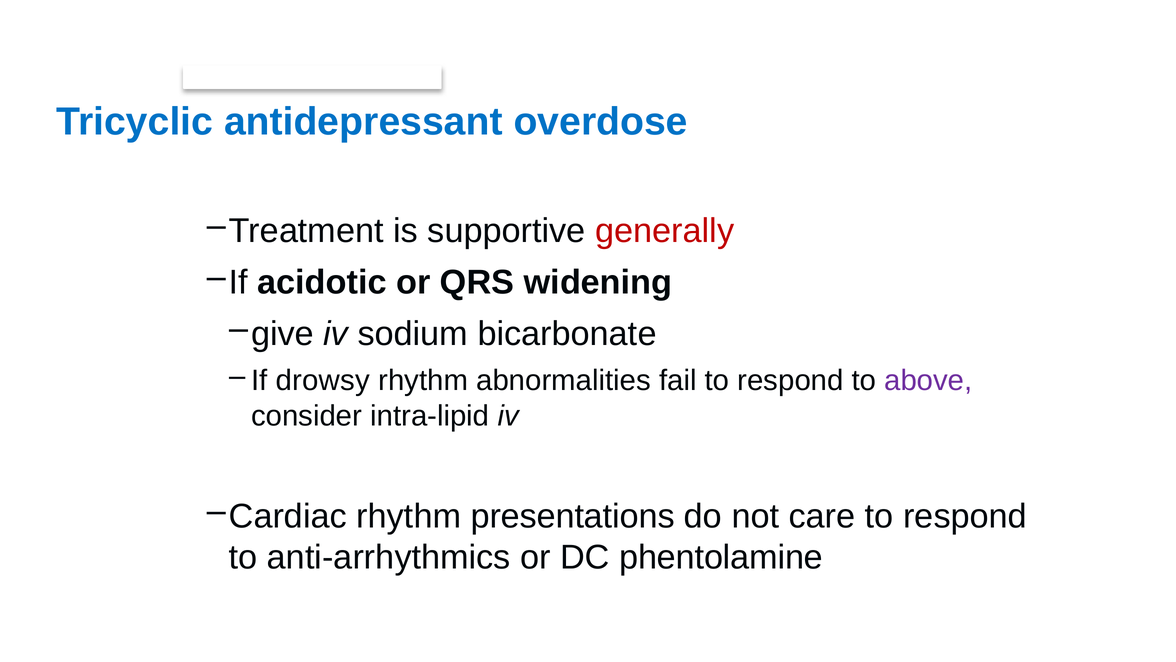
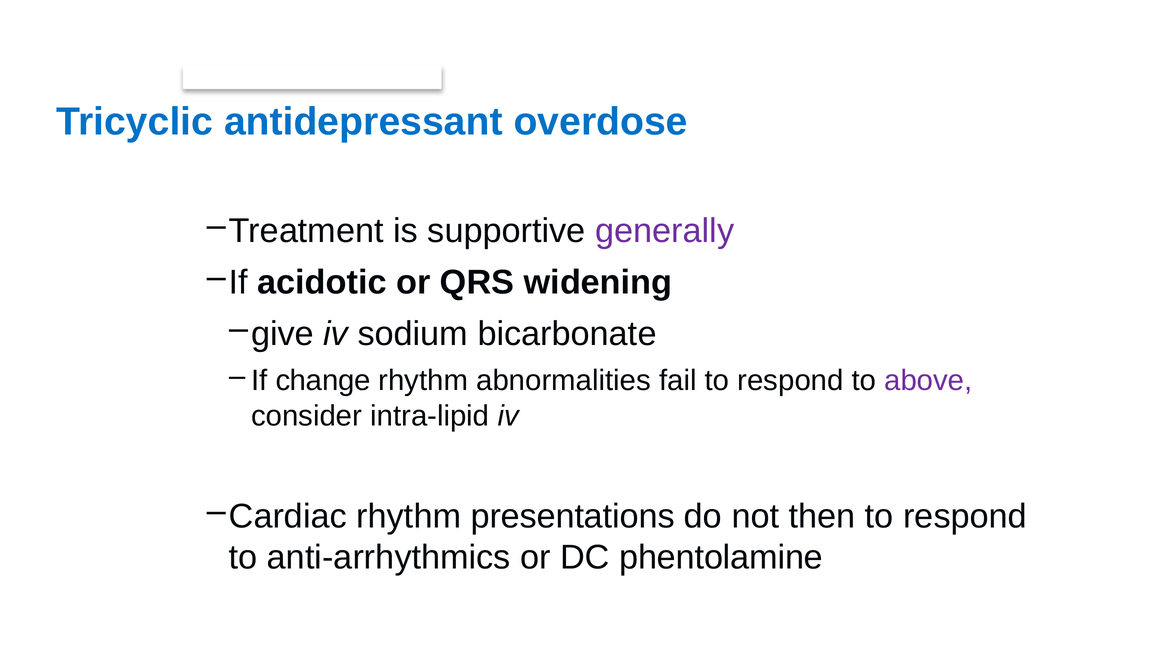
generally colour: red -> purple
drowsy: drowsy -> change
care: care -> then
